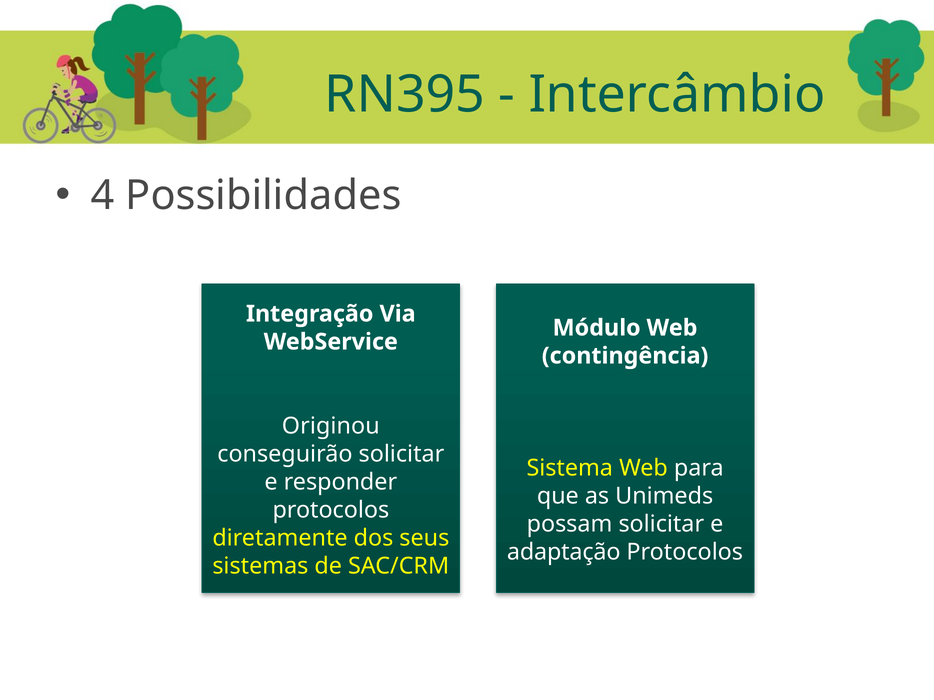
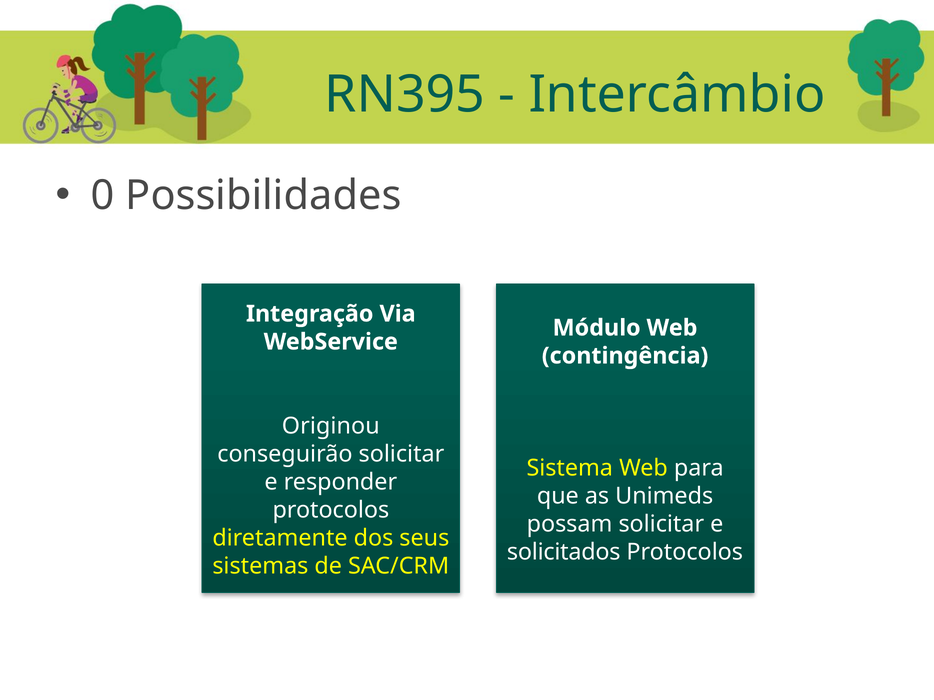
4: 4 -> 0
adaptação: adaptação -> solicitados
